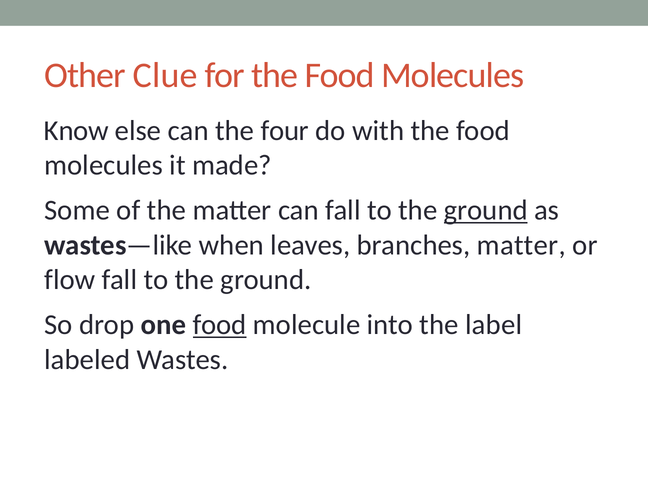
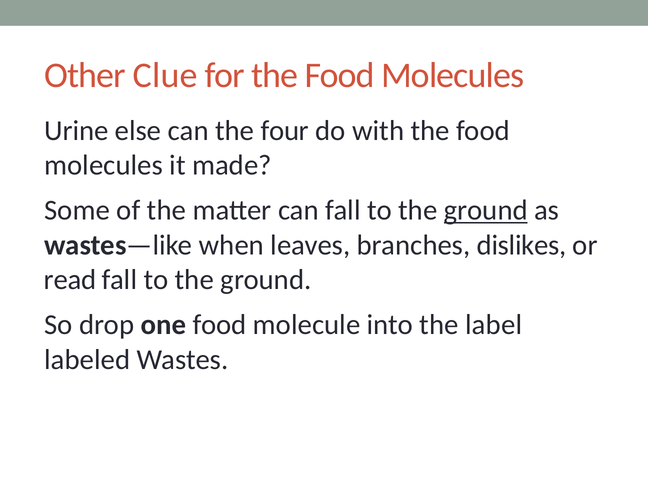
Know: Know -> Urine
branches matter: matter -> dislikes
flow: flow -> read
food at (220, 325) underline: present -> none
